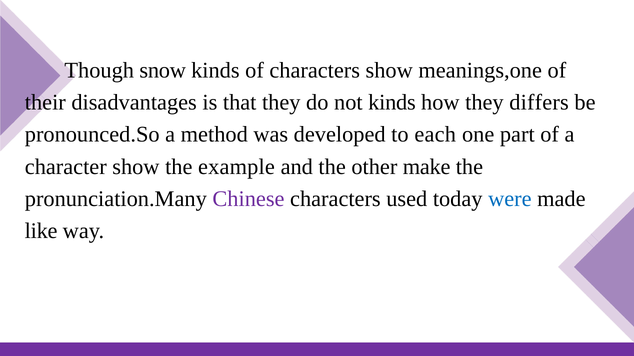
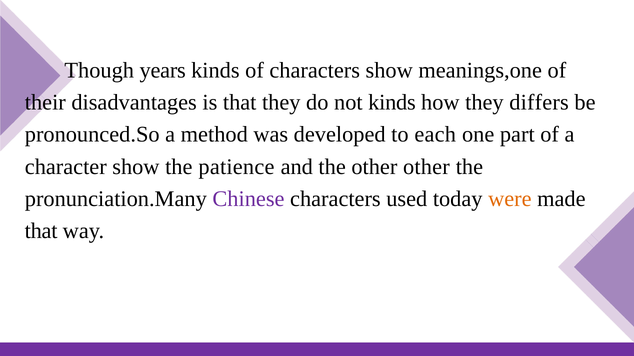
snow: snow -> years
example: example -> patience
other make: make -> other
were colour: blue -> orange
like at (41, 231): like -> that
